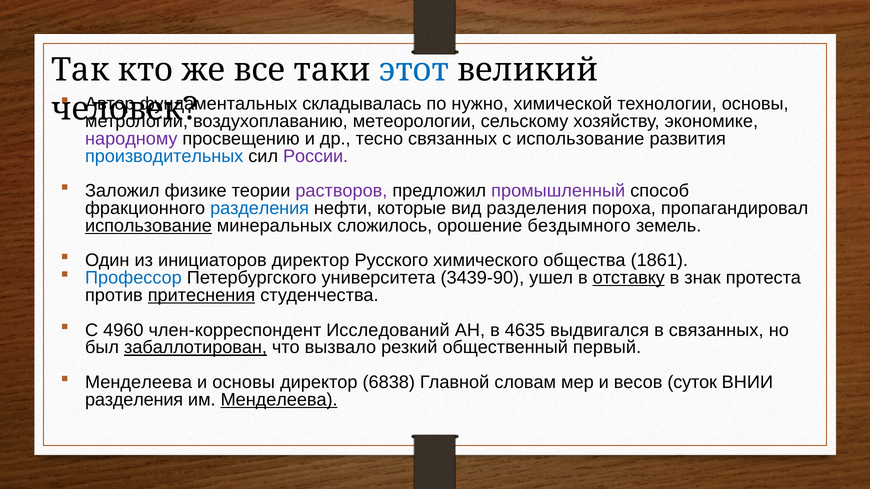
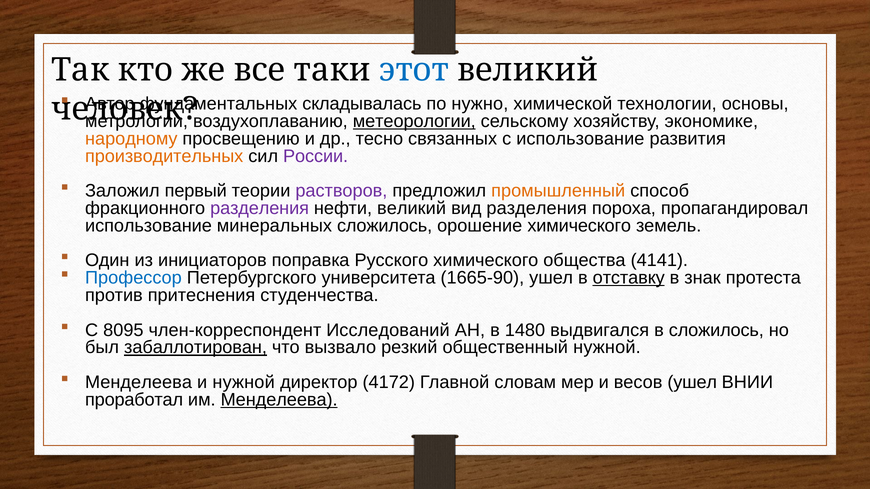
метеорологии underline: none -> present
народному colour: purple -> orange
производительных colour: blue -> orange
физике: физике -> первый
промышленный colour: purple -> orange
разделения at (260, 208) colour: blue -> purple
нефти которые: которые -> великий
использование at (148, 226) underline: present -> none
орошение бездымного: бездымного -> химического
инициаторов директор: директор -> поправка
1861: 1861 -> 4141
3439-90: 3439-90 -> 1665-90
притеснения underline: present -> none
4960: 4960 -> 8095
4635: 4635 -> 1480
в связанных: связанных -> сложилось
общественный первый: первый -> нужной
и основы: основы -> нужной
6838: 6838 -> 4172
весов суток: суток -> ушел
разделения at (134, 400): разделения -> проработал
